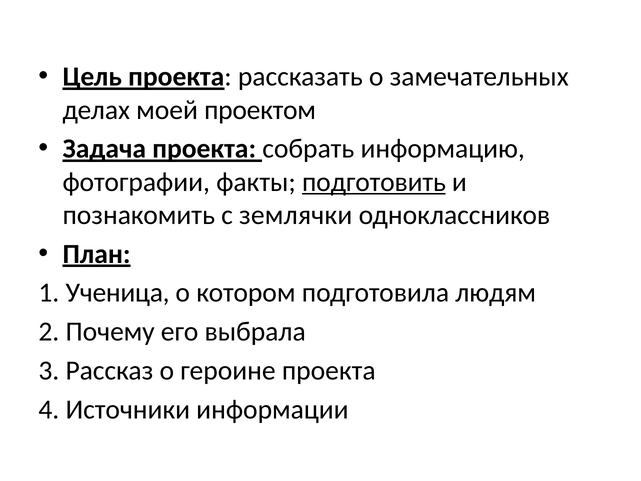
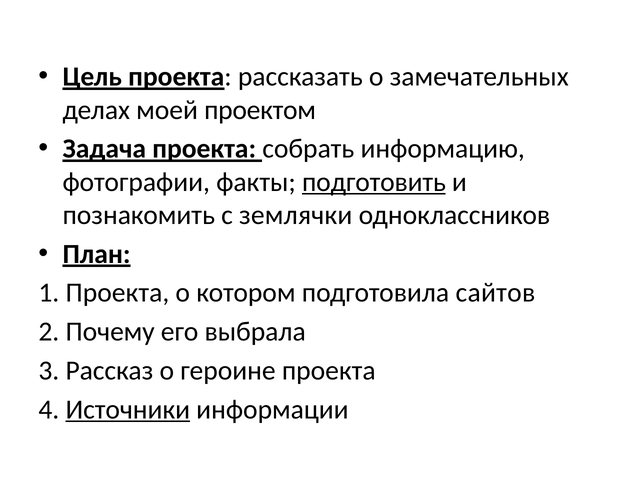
1 Ученица: Ученица -> Проекта
людям: людям -> сайтов
Источники underline: none -> present
